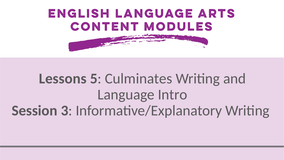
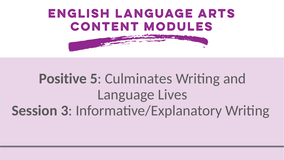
Lessons: Lessons -> Positive
Intro: Intro -> Lives
